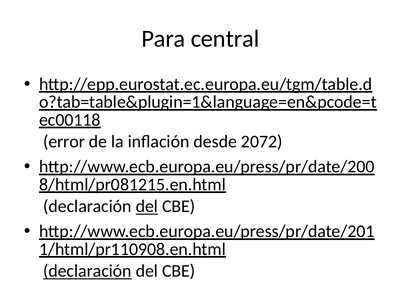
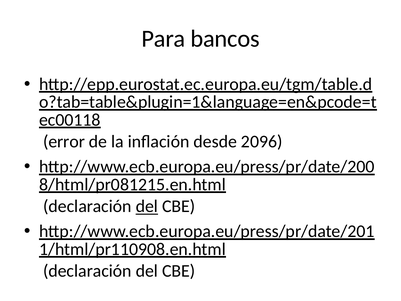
central: central -> bancos
2072: 2072 -> 2096
declaración at (87, 271) underline: present -> none
